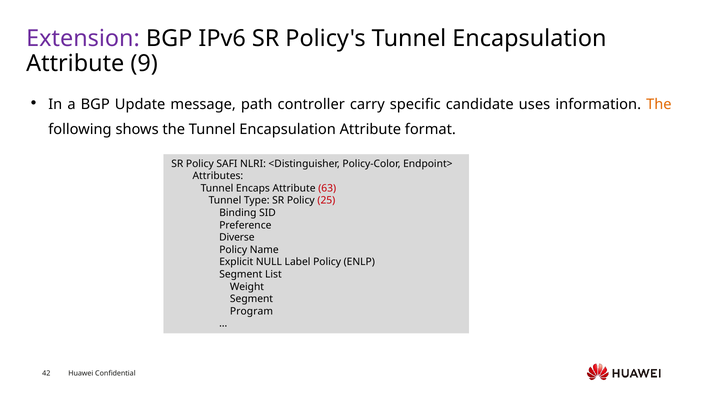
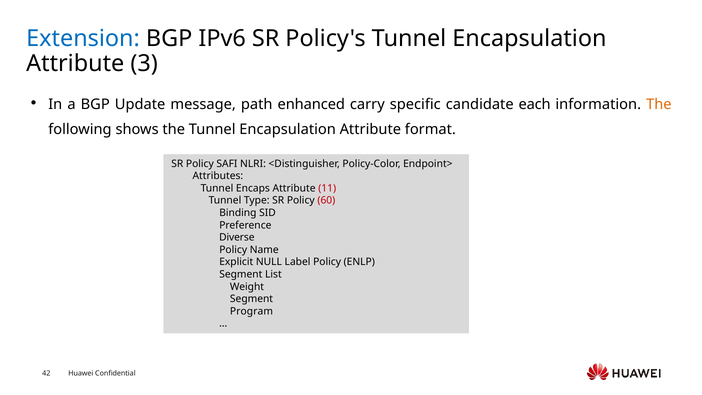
Extension colour: purple -> blue
9: 9 -> 3
controller: controller -> enhanced
uses: uses -> each
63: 63 -> 11
25: 25 -> 60
